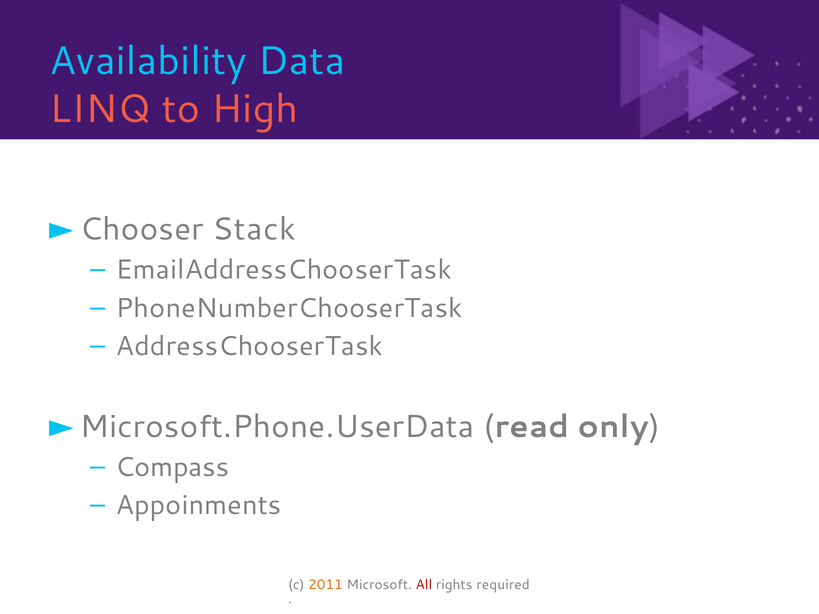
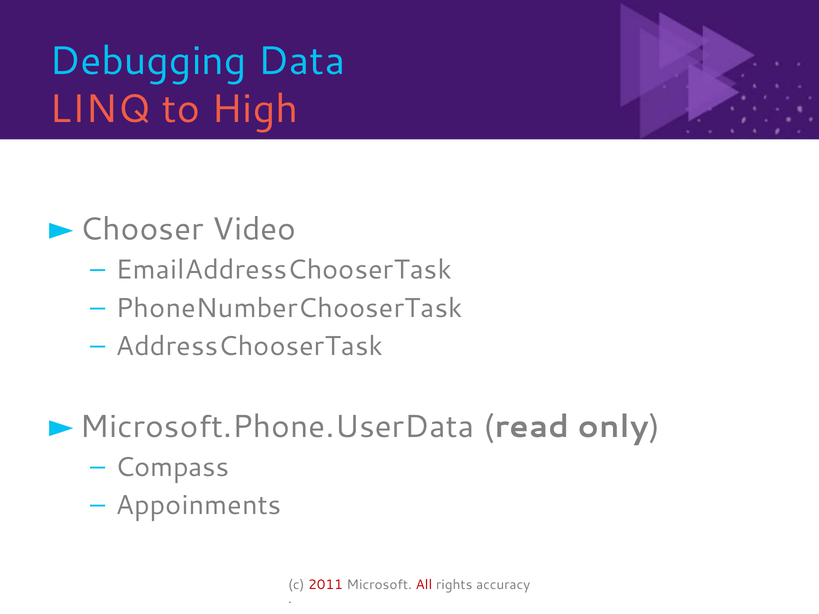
Availability: Availability -> Debugging
Stack: Stack -> Video
2011 colour: orange -> red
required: required -> accuracy
